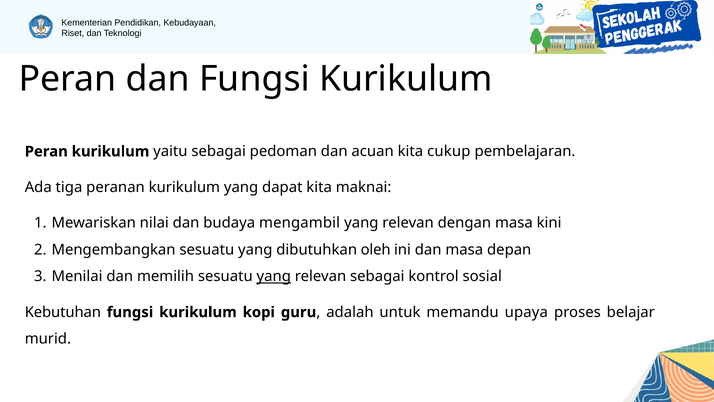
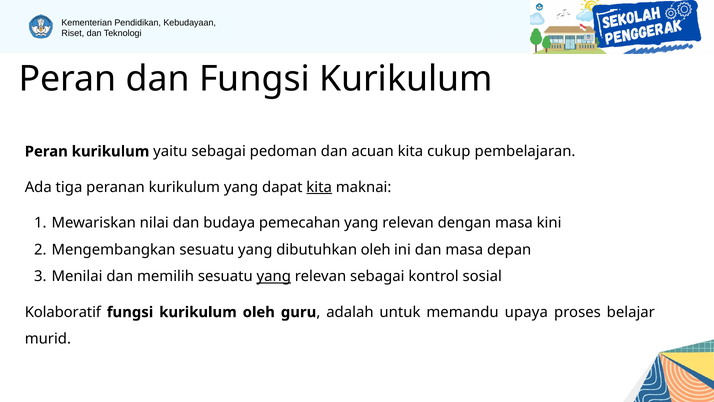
kita at (319, 187) underline: none -> present
mengambil: mengambil -> pemecahan
Kebutuhan: Kebutuhan -> Kolaboratif
kurikulum kopi: kopi -> oleh
